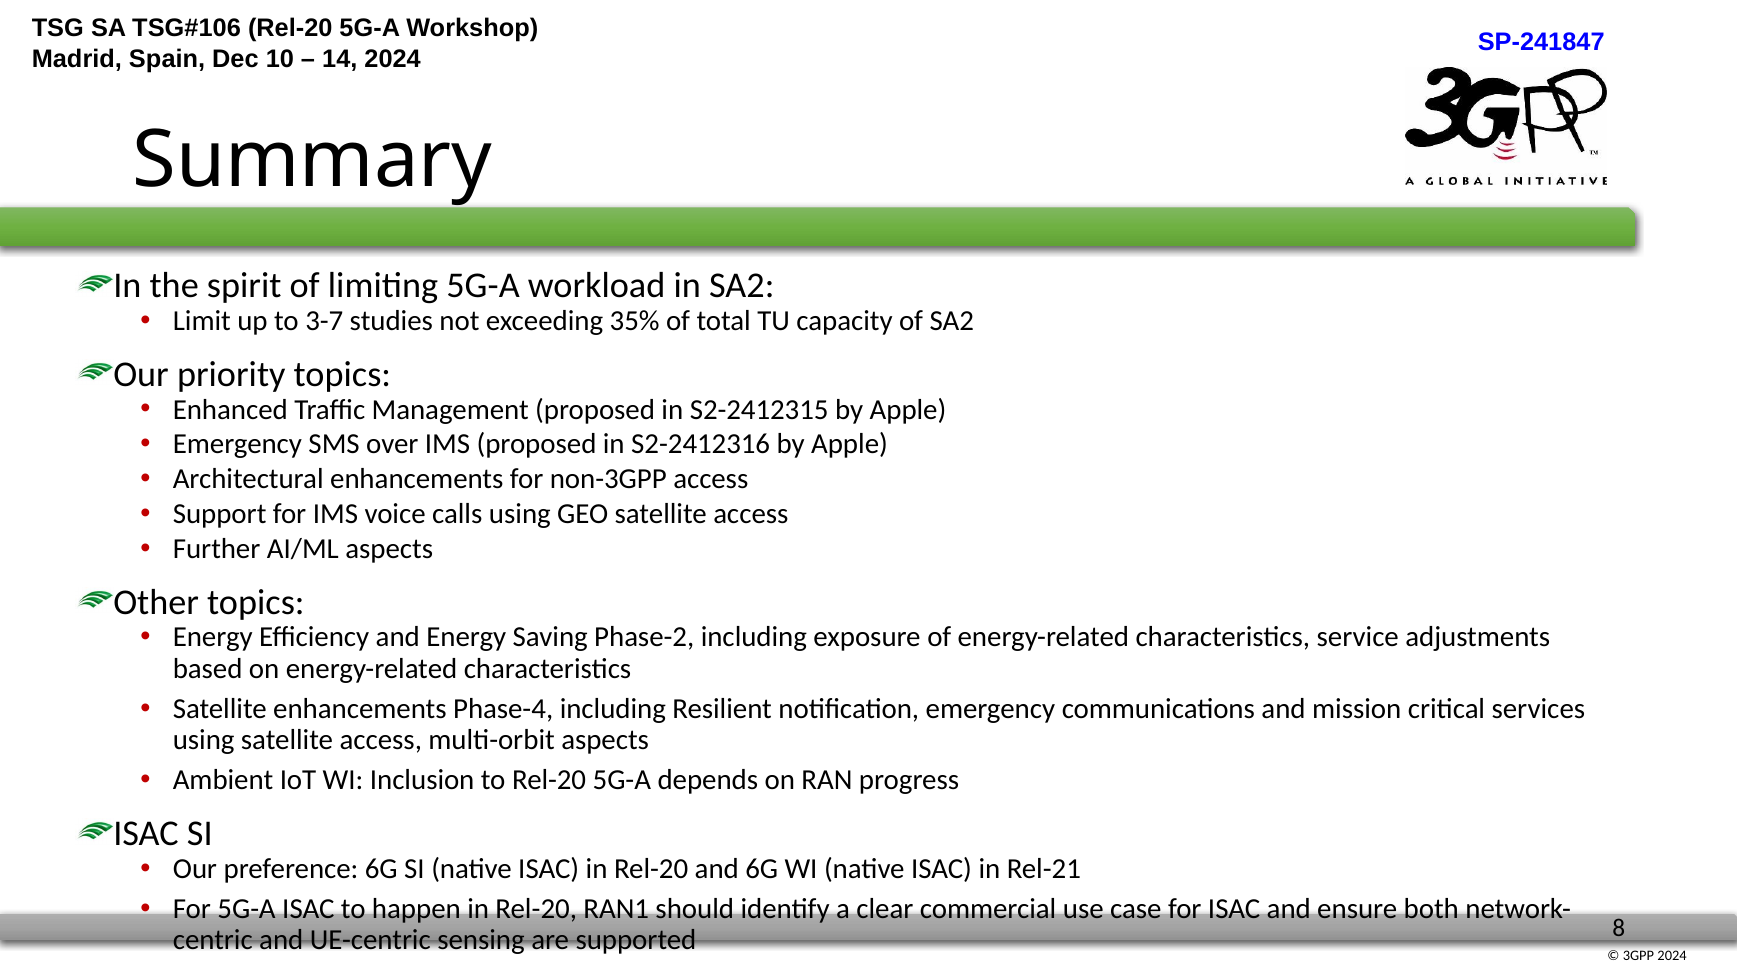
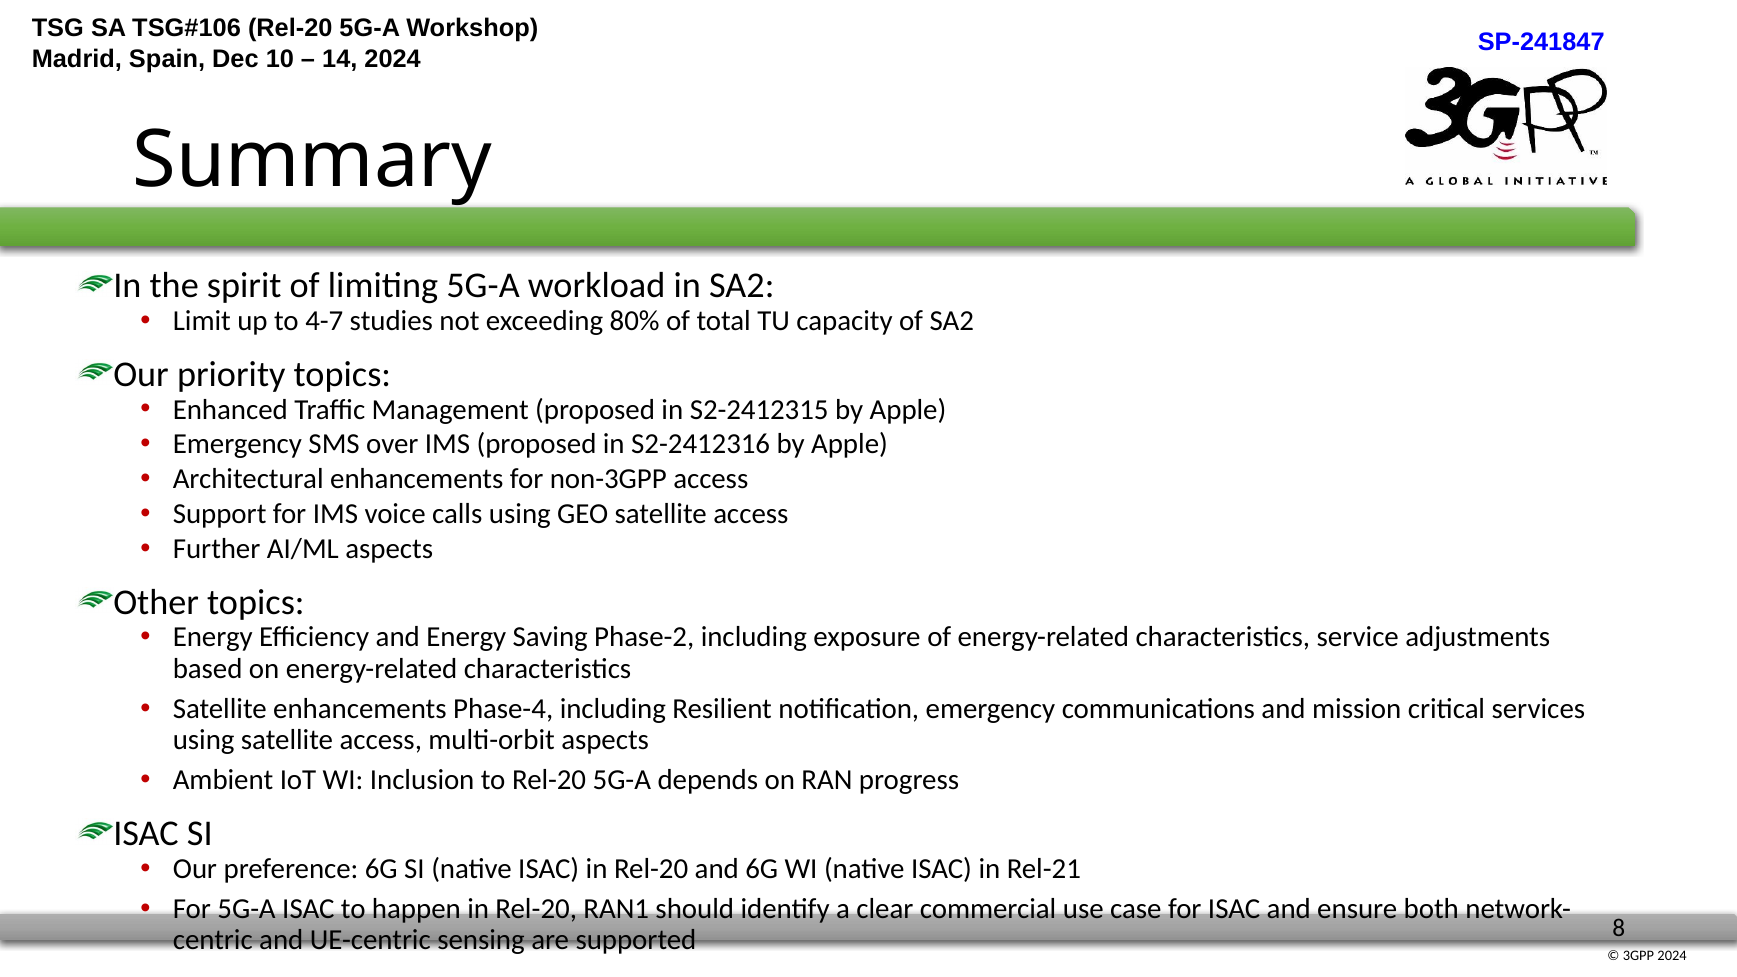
3-7: 3-7 -> 4-7
35%: 35% -> 80%
